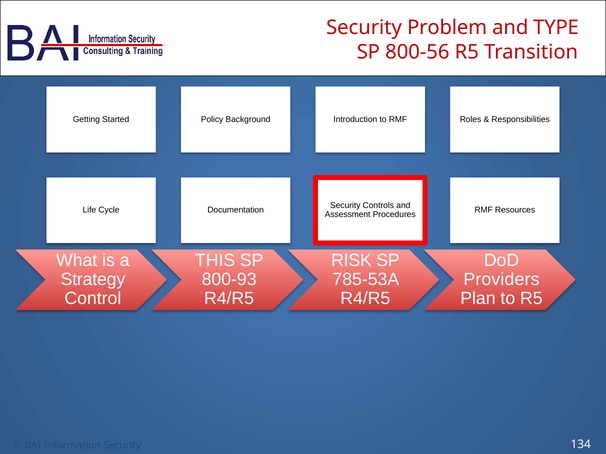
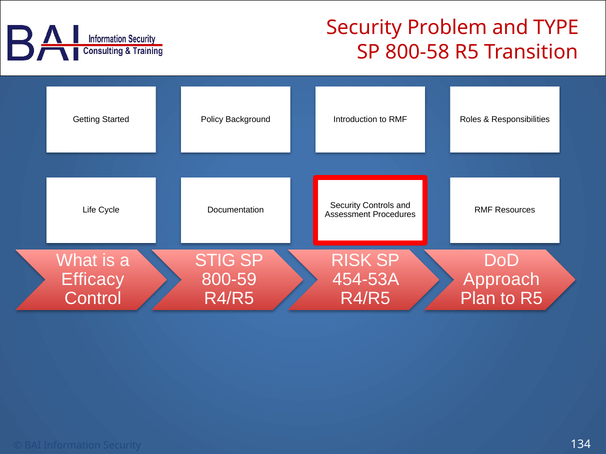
800-56: 800-56 -> 800-58
THIS: THIS -> STIG
Strategy: Strategy -> Efficacy
800-93: 800-93 -> 800-59
785-53A: 785-53A -> 454-53A
Providers: Providers -> Approach
